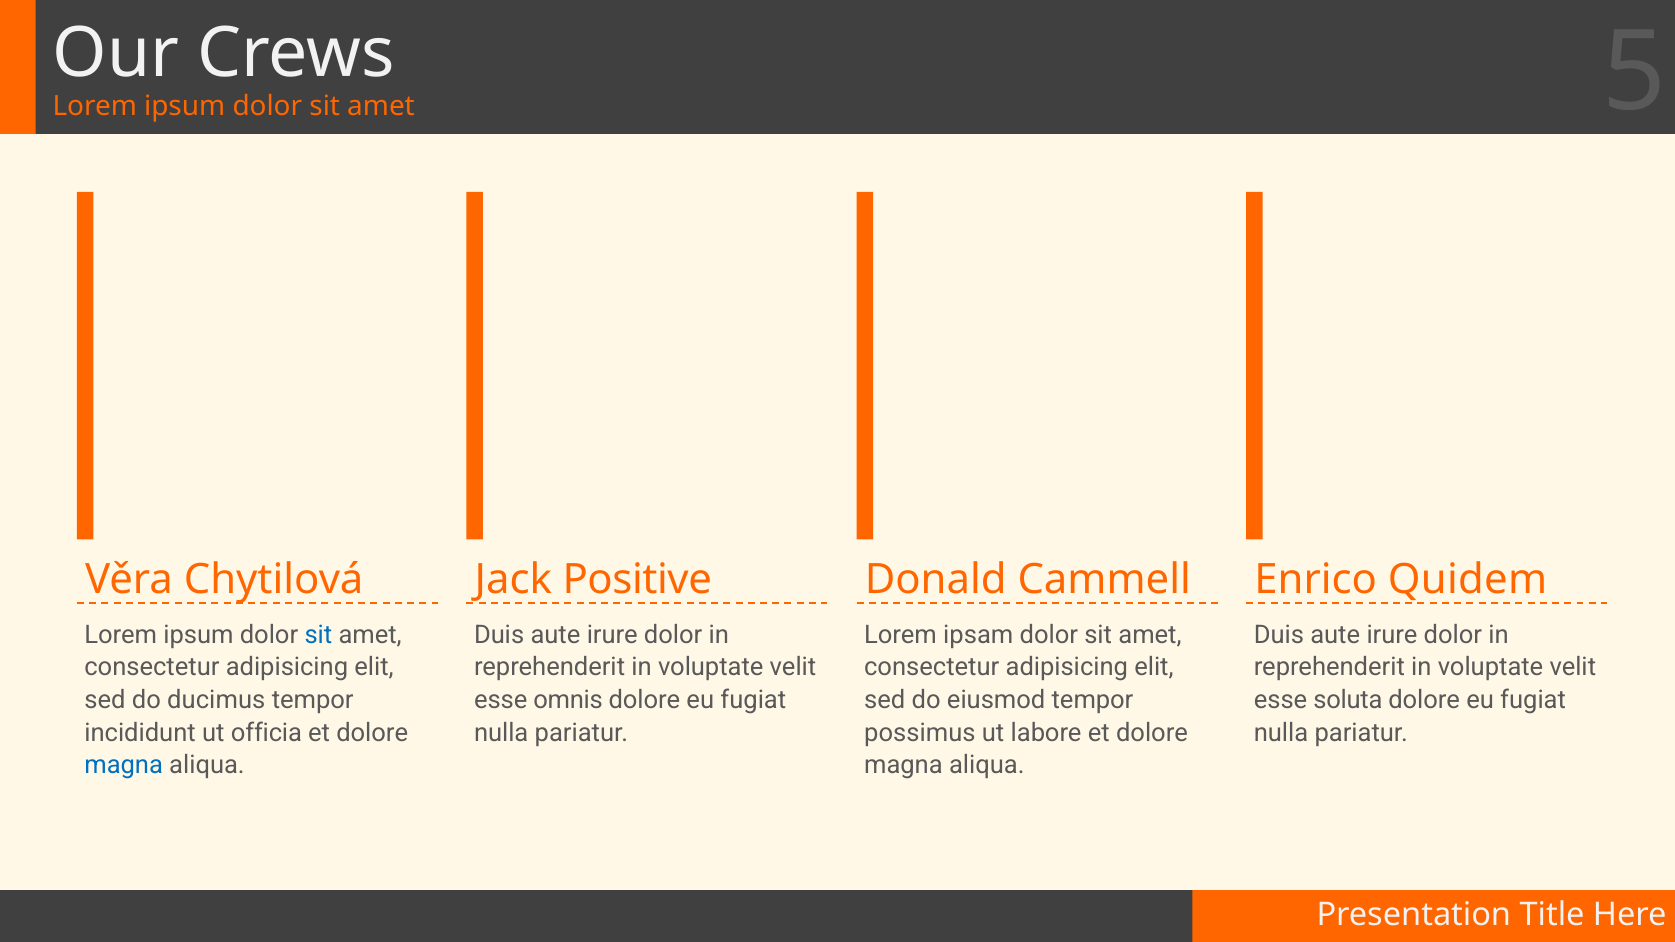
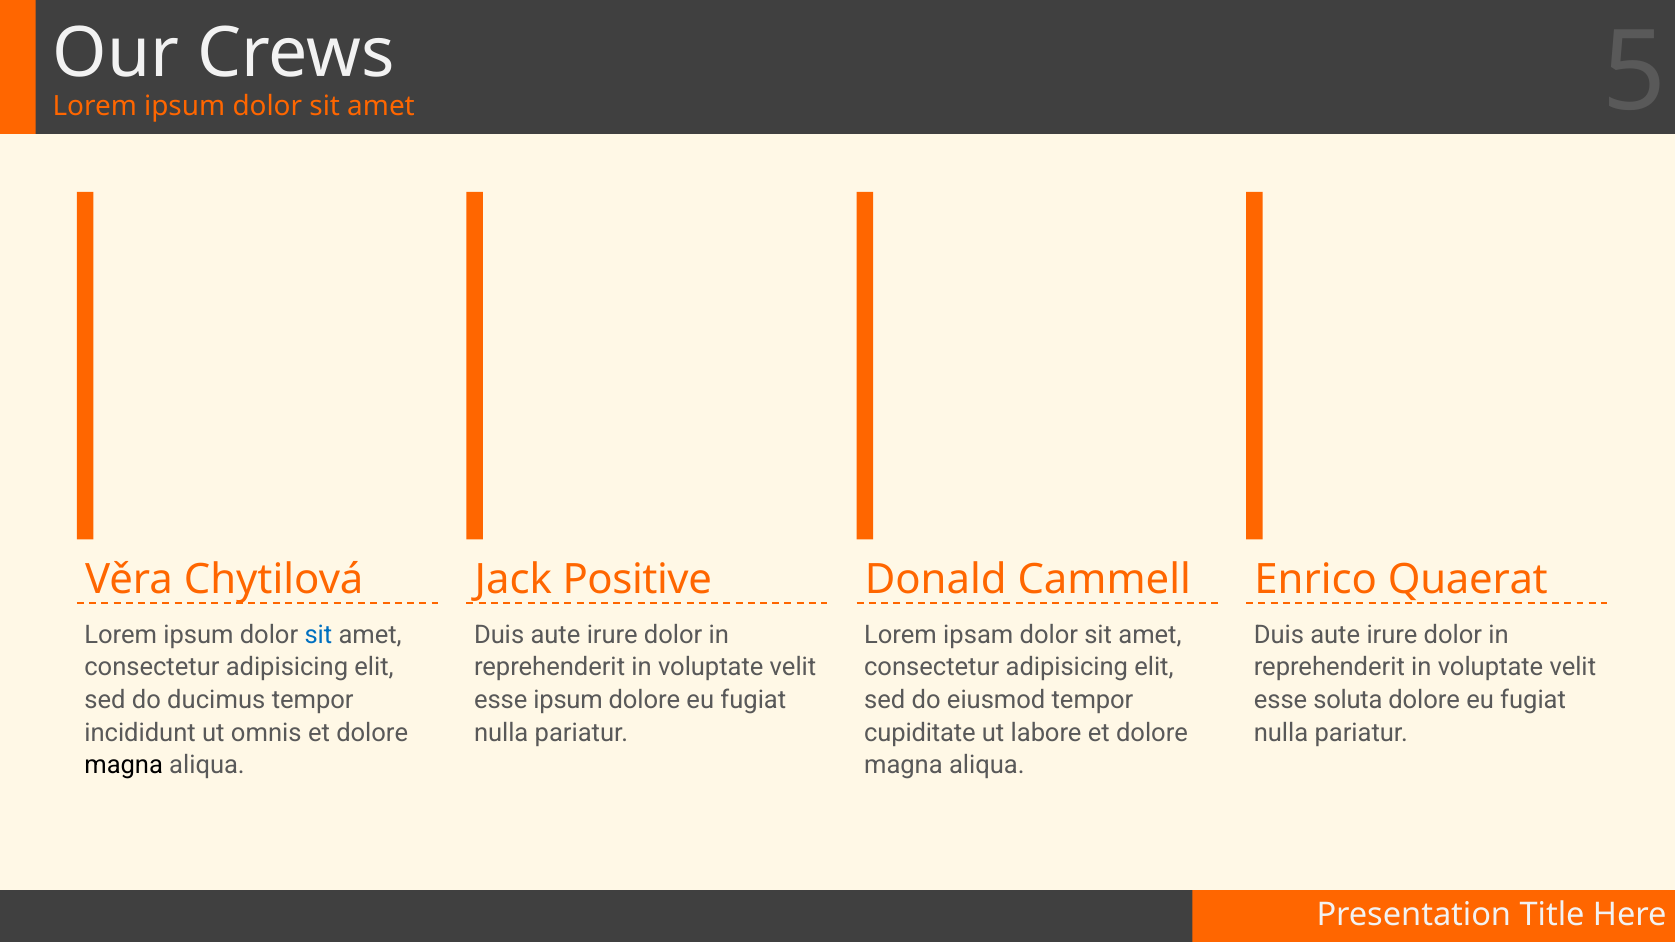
Quidem: Quidem -> Quaerat
esse omnis: omnis -> ipsum
officia: officia -> omnis
possimus: possimus -> cupiditate
magna at (124, 765) colour: blue -> black
